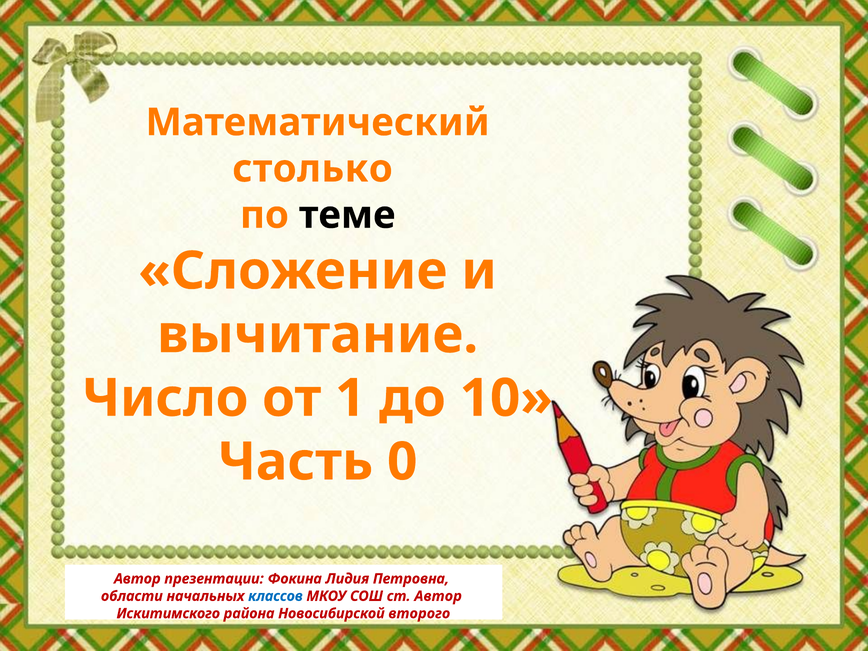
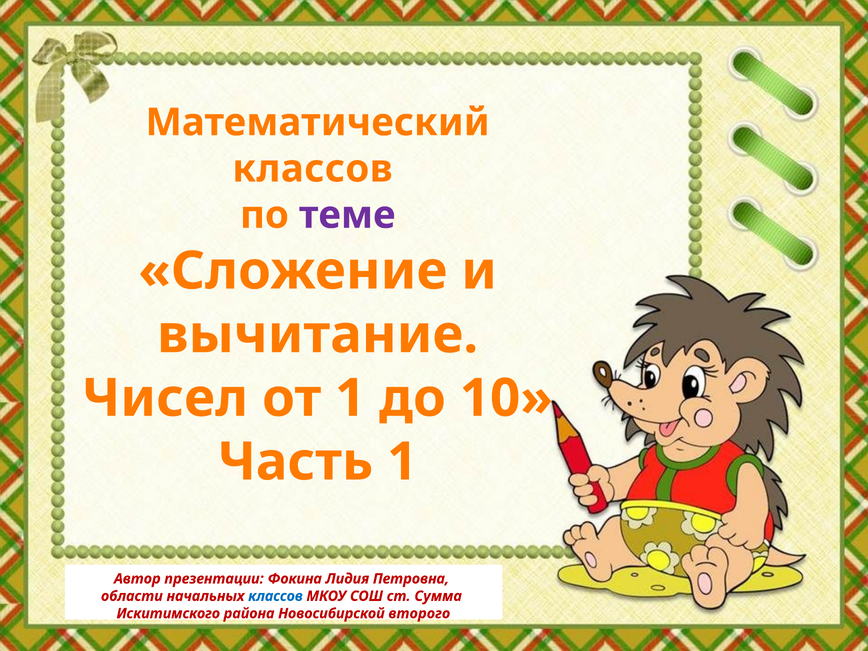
столько at (312, 169): столько -> классов
теме colour: black -> purple
Число: Число -> Чисел
Часть 0: 0 -> 1
ст Автор: Автор -> Сумма
